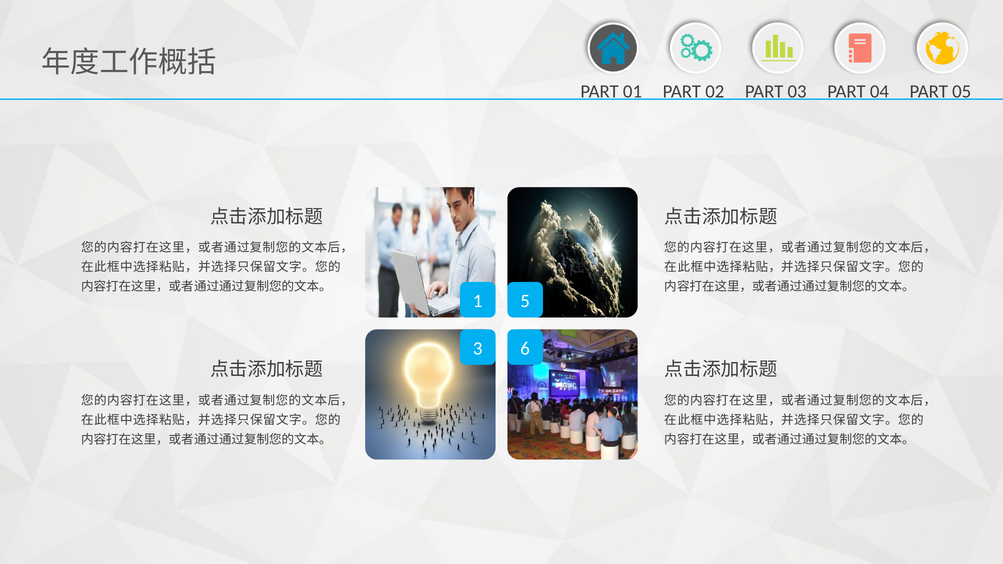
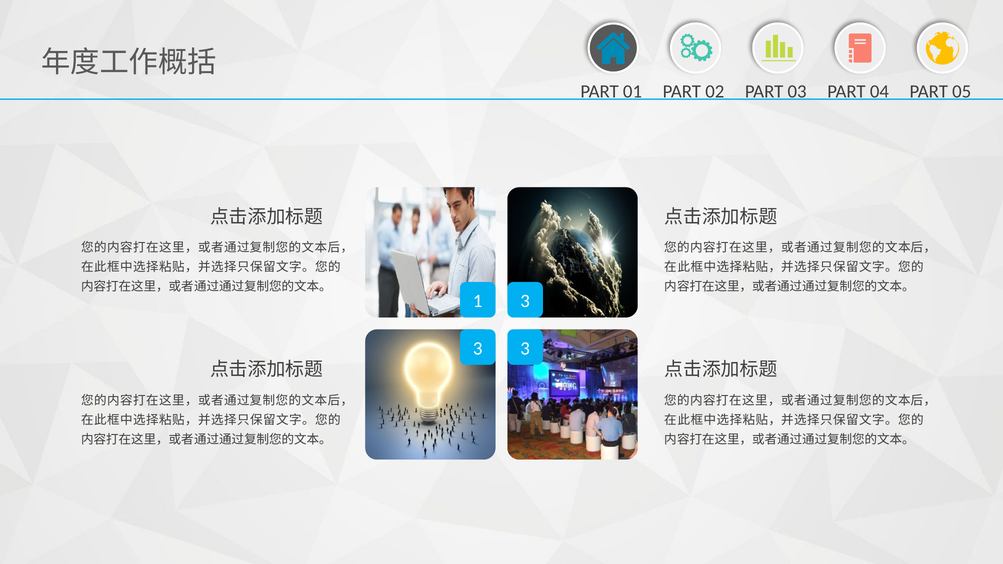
1 5: 5 -> 3
6 at (525, 349): 6 -> 3
